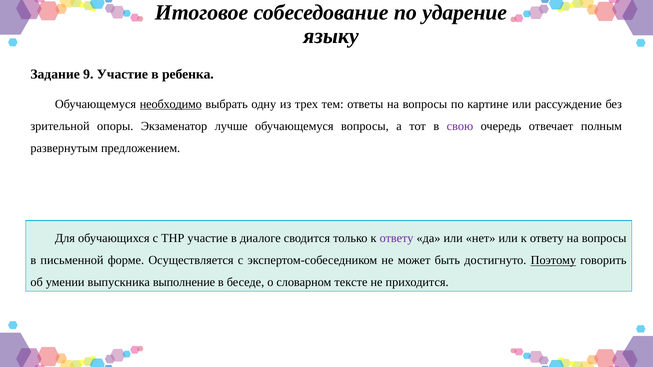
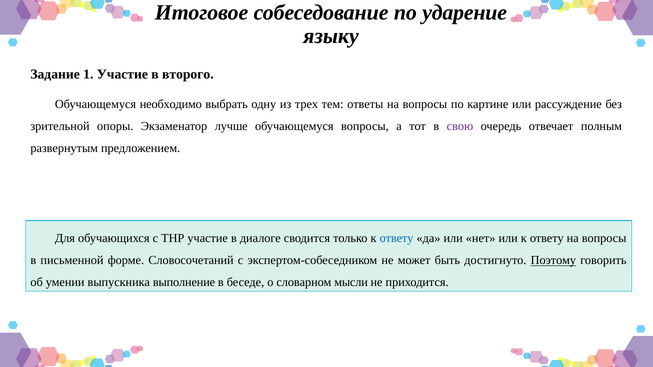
9: 9 -> 1
ребенка: ребенка -> второго
необходимо underline: present -> none
ответу at (397, 239) colour: purple -> blue
Осуществляется: Осуществляется -> Словосочетаний
тексте: тексте -> мысли
